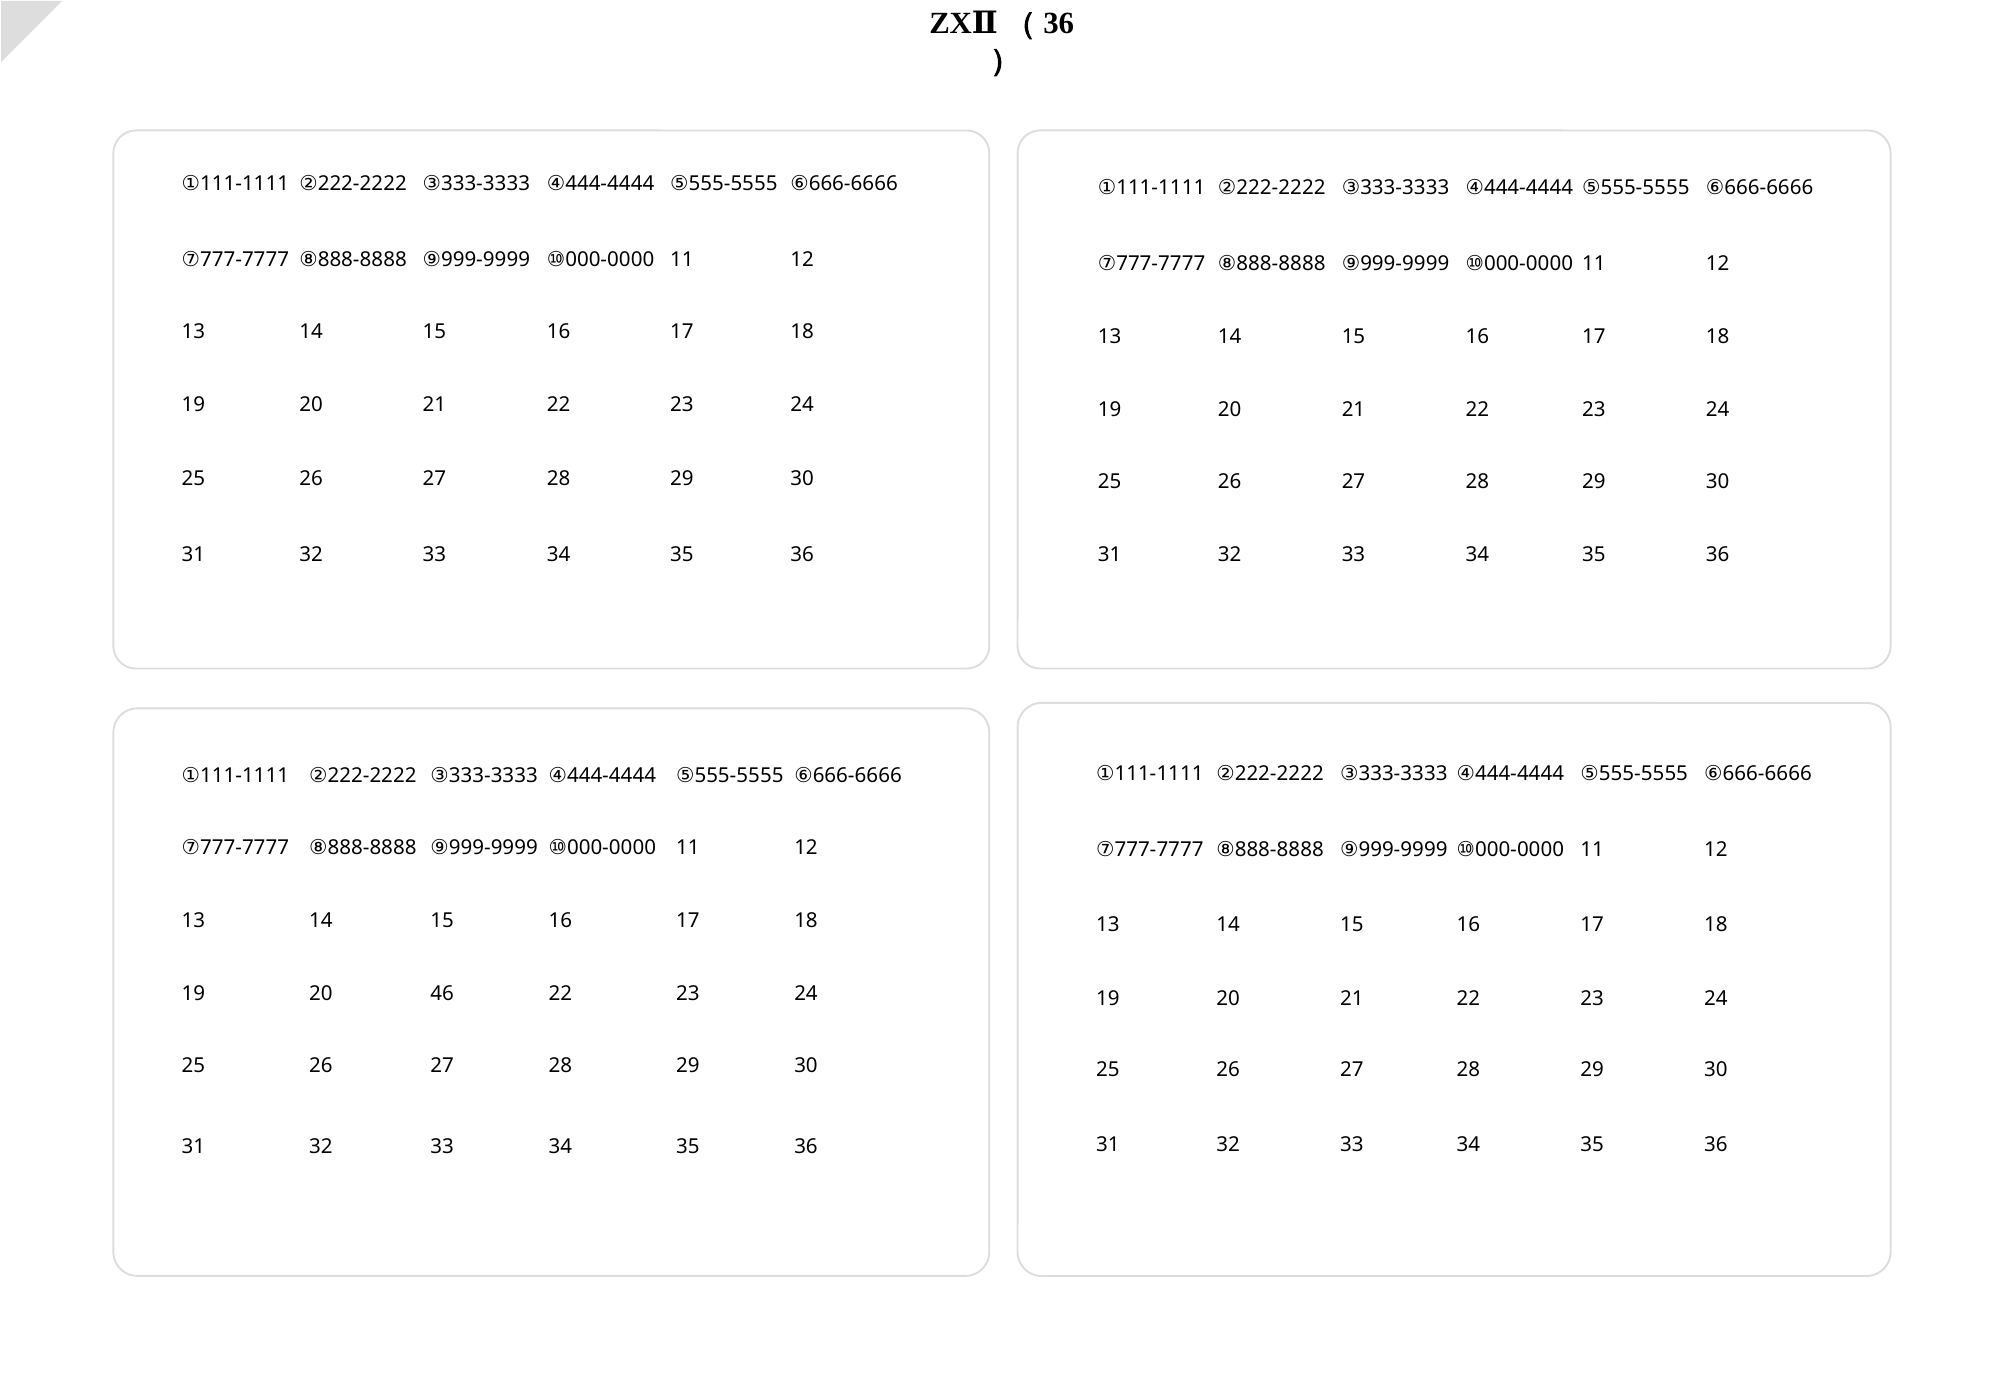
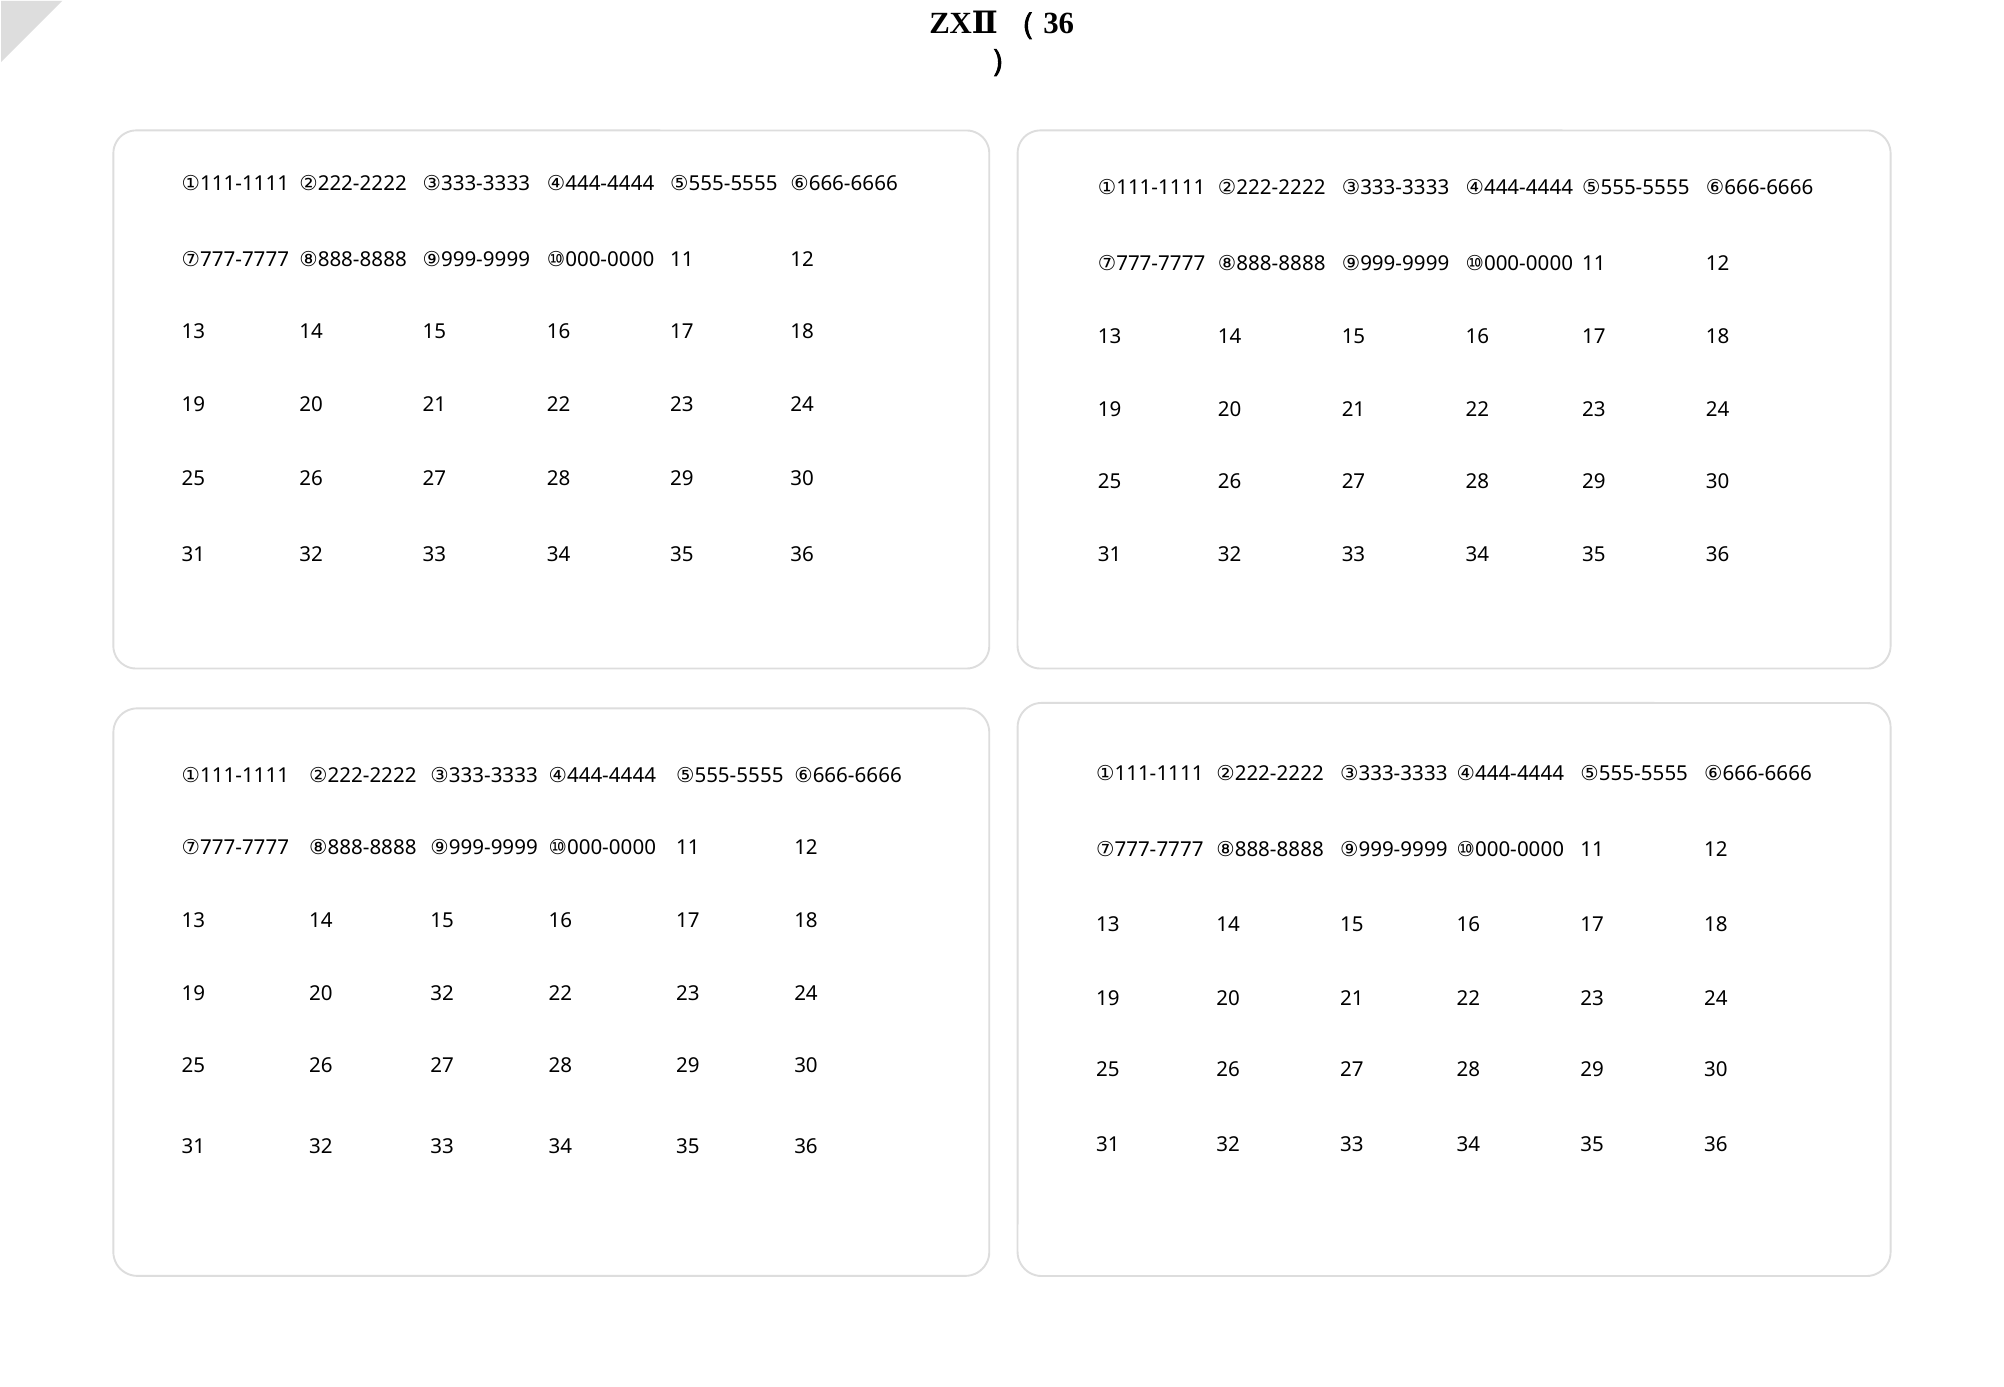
20 46: 46 -> 32
